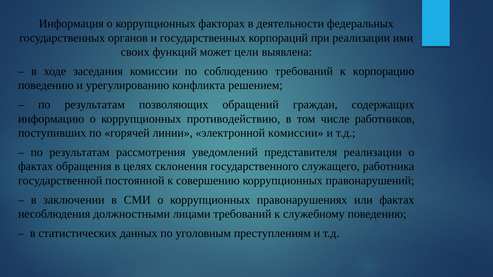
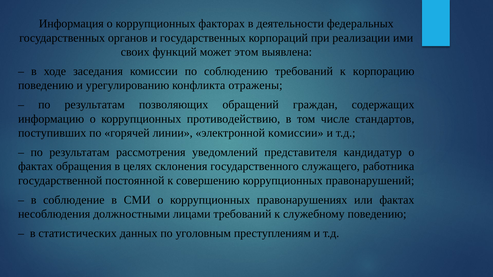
цели: цели -> этом
решением: решением -> отражены
работников: работников -> стандартов
представителя реализации: реализации -> кандидатур
заключении: заключении -> соблюдение
